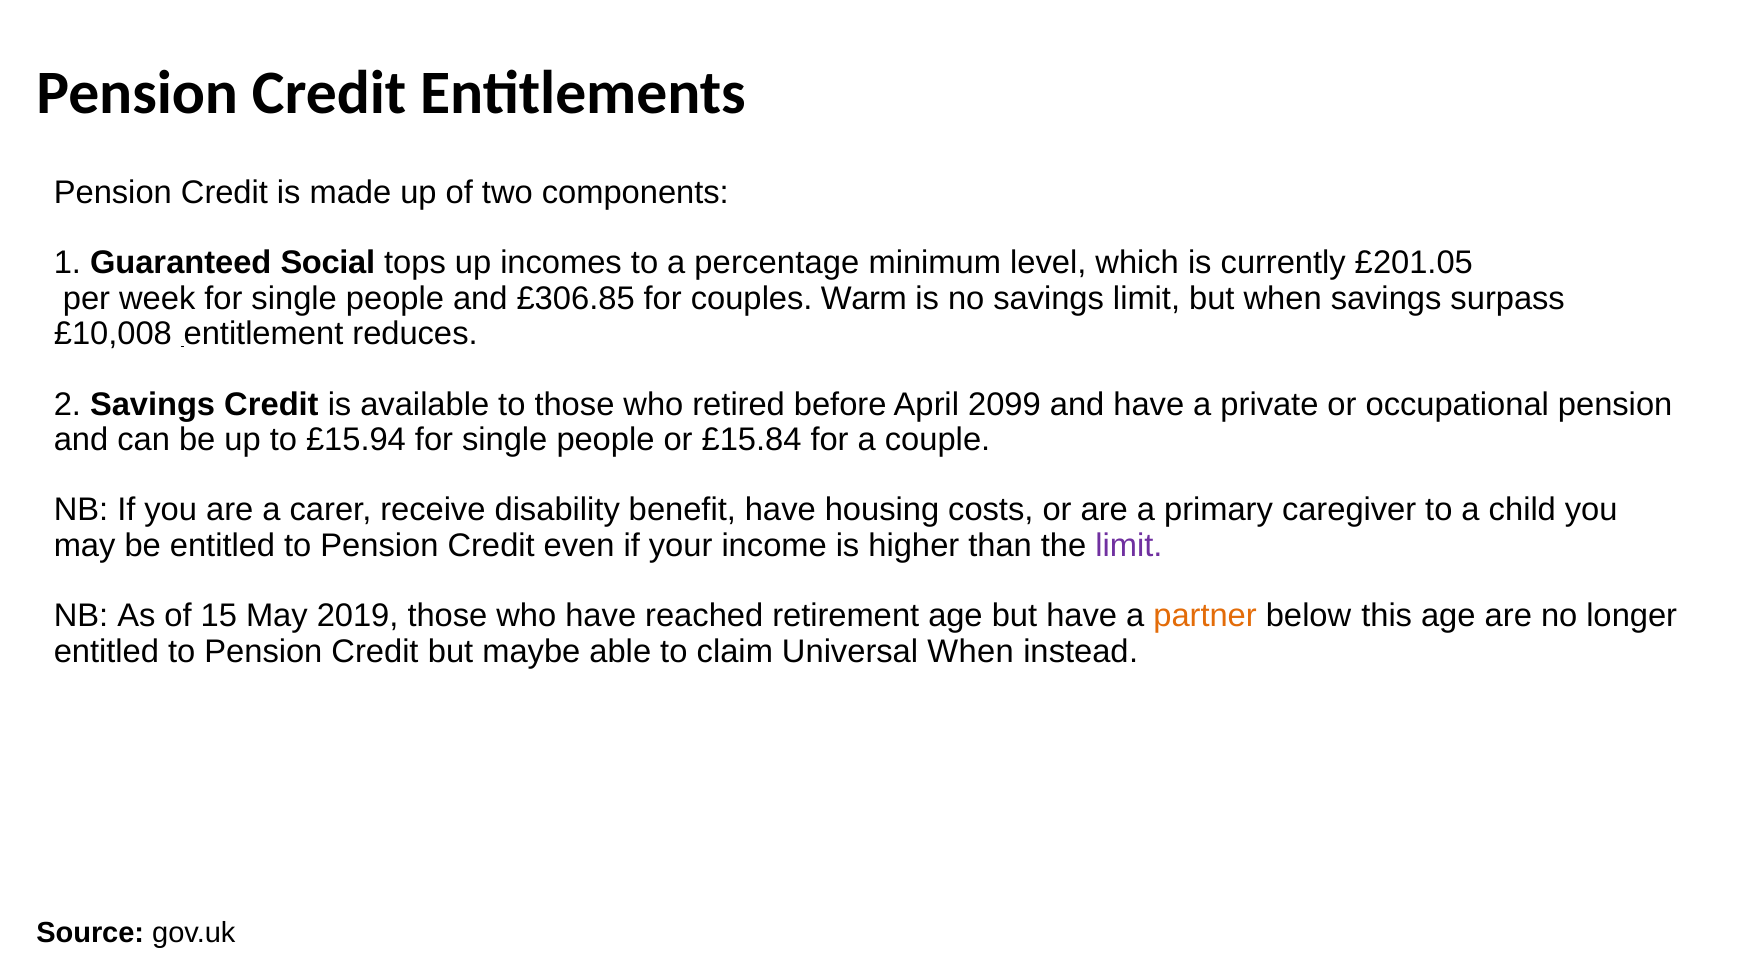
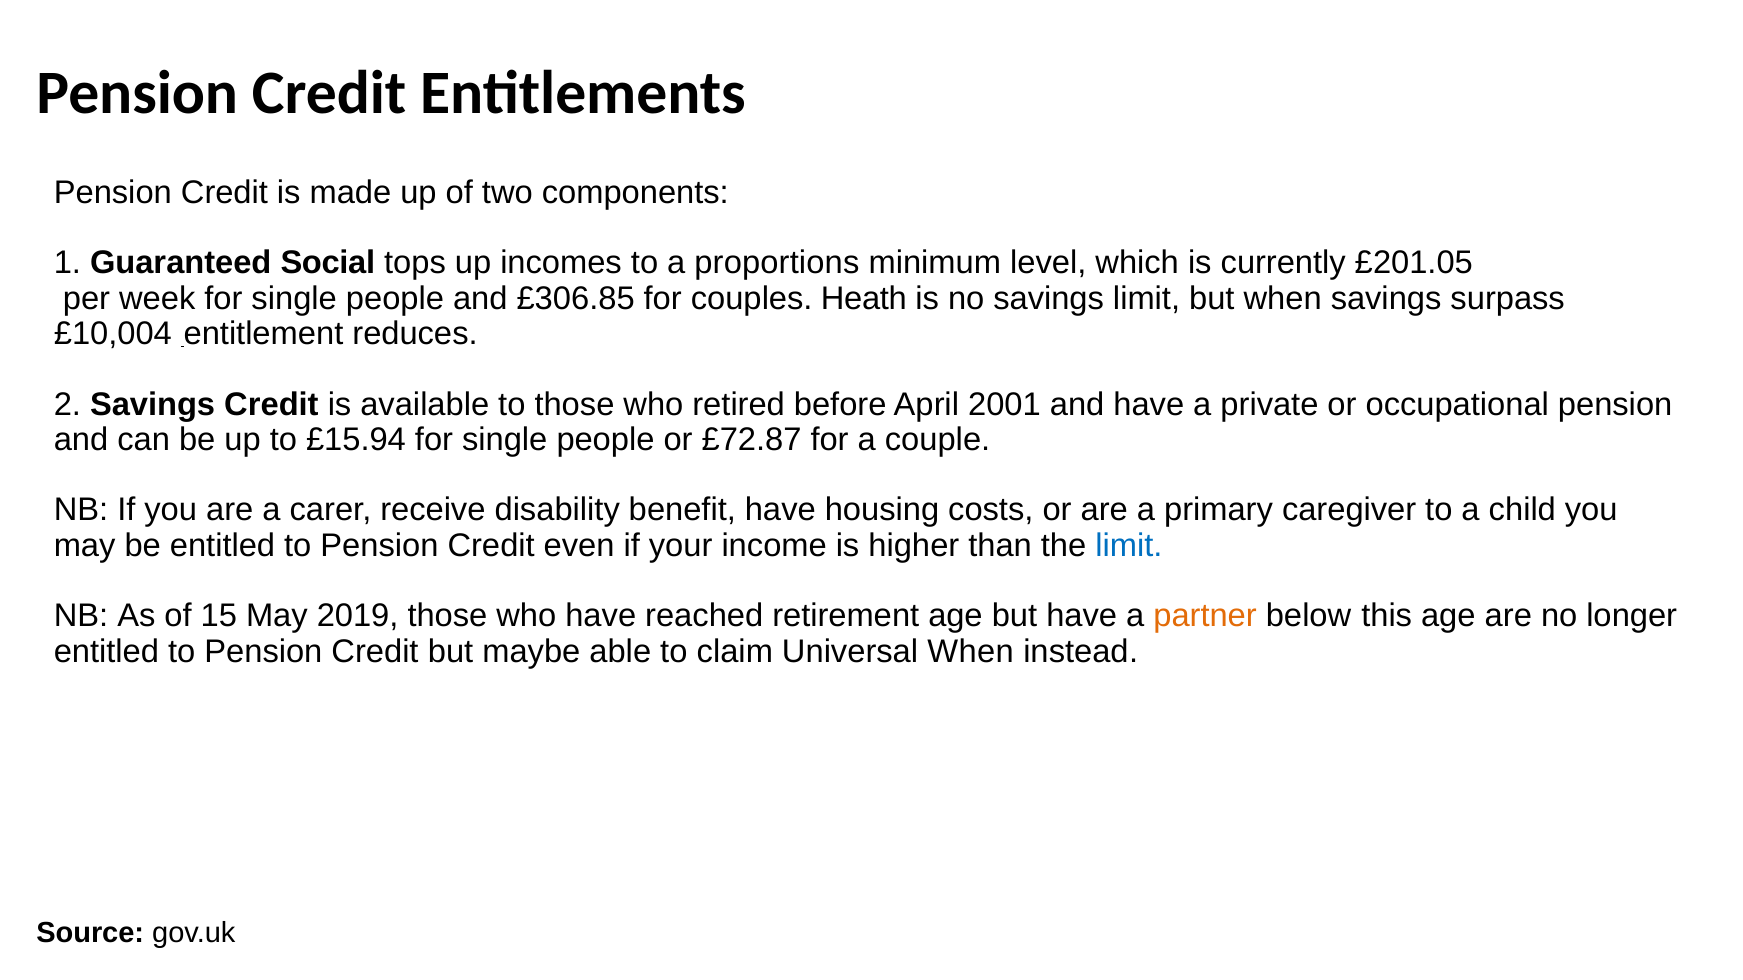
percentage: percentage -> proportions
Warm: Warm -> Heath
£10,008: £10,008 -> £10,004
2099: 2099 -> 2001
£15.84: £15.84 -> £72.87
limit at (1129, 546) colour: purple -> blue
